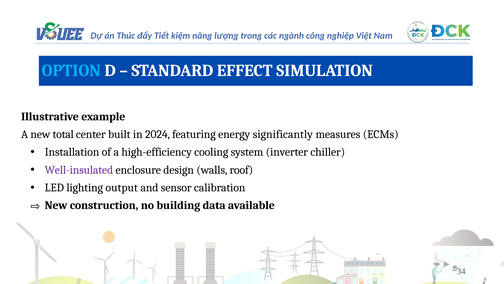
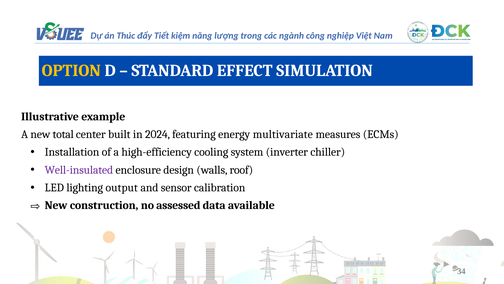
OPTION colour: light blue -> yellow
significantly: significantly -> multivariate
building: building -> assessed
